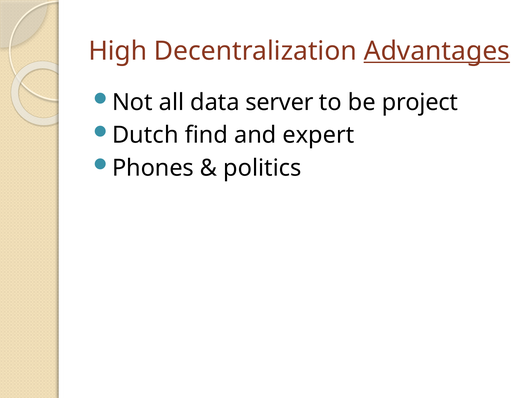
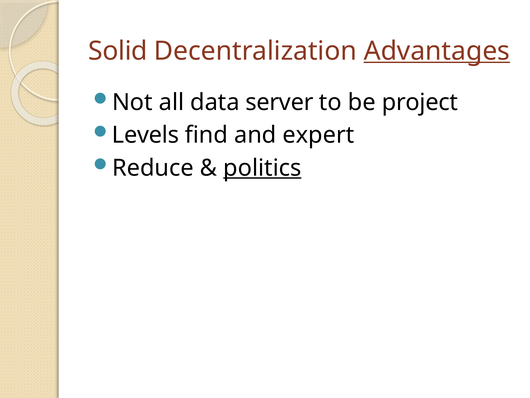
High: High -> Solid
Dutch: Dutch -> Levels
Phones: Phones -> Reduce
politics underline: none -> present
